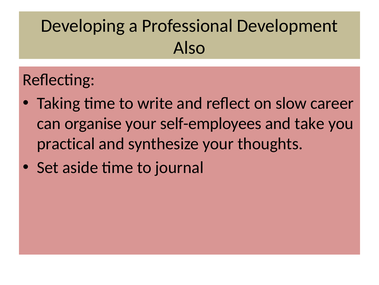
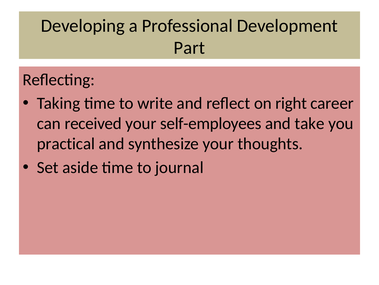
Also: Also -> Part
slow: slow -> right
organise: organise -> received
